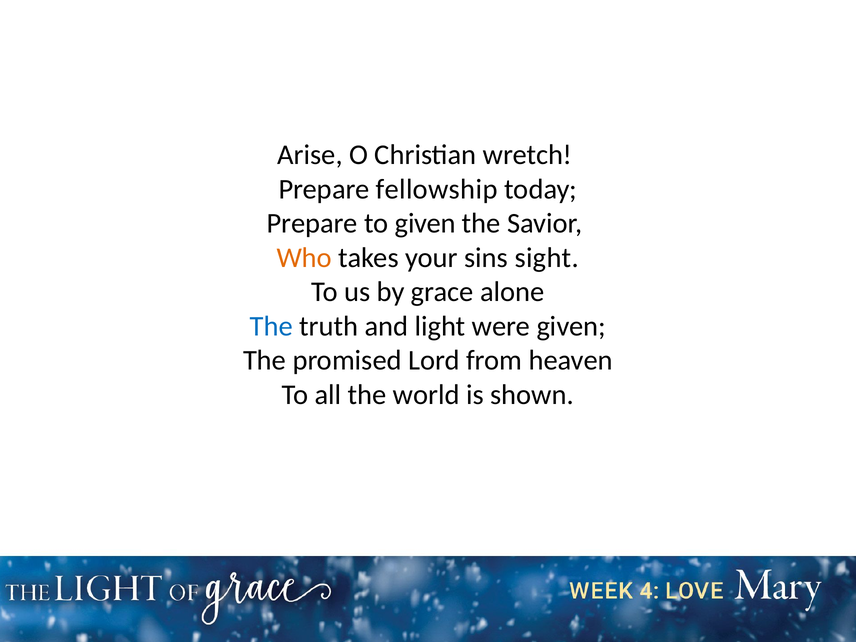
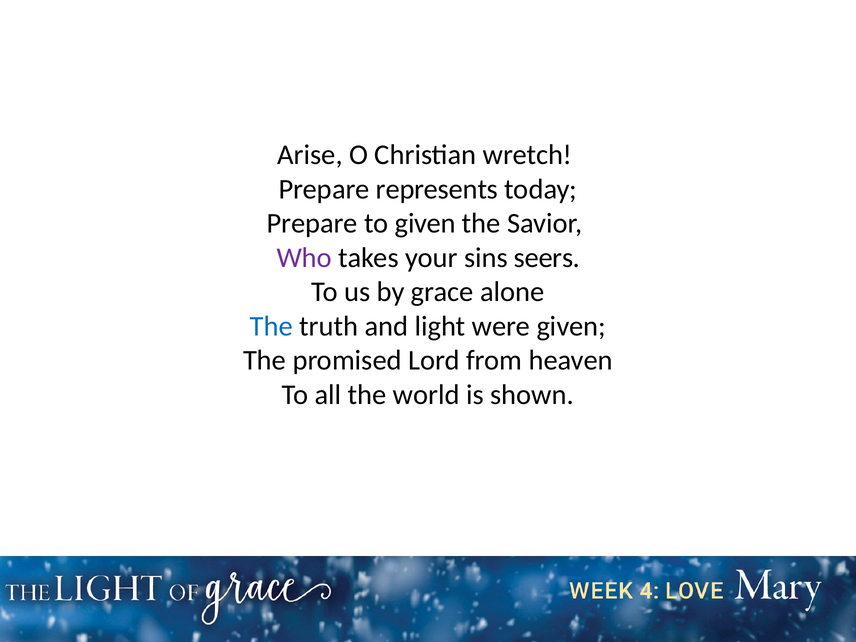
fellowship: fellowship -> represents
Who colour: orange -> purple
sight: sight -> seers
